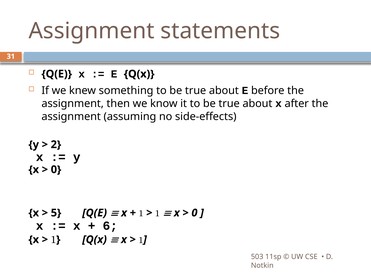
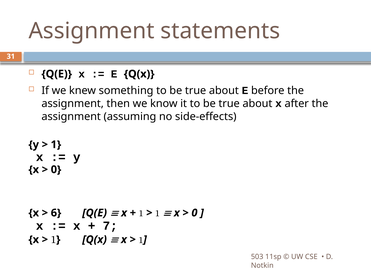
2 at (56, 145): 2 -> 1
5: 5 -> 6
6: 6 -> 7
